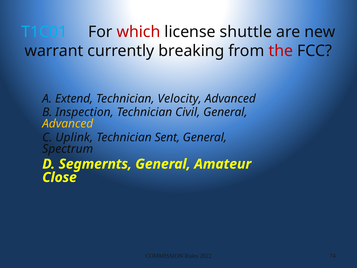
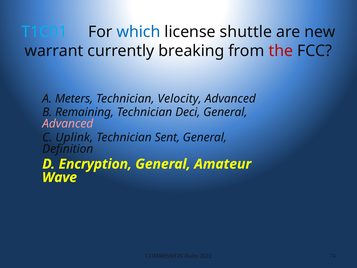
which colour: red -> blue
Extend: Extend -> Meters
Inspection: Inspection -> Remaining
Civil: Civil -> Deci
Advanced at (68, 124) colour: yellow -> pink
Spectrum: Spectrum -> Definition
Segmernts: Segmernts -> Encryption
Close: Close -> Wave
